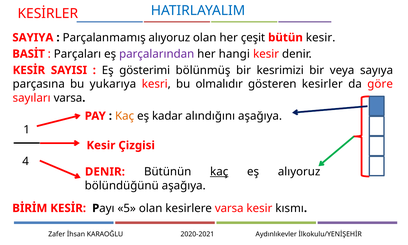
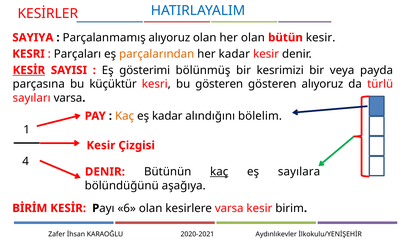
her çeşit: çeşit -> olan
BASİT at (29, 54): BASİT -> KESRI
parçalarından colour: purple -> orange
her hangi: hangi -> kadar
KESİR at (29, 70) underline: none -> present
sayıya: sayıya -> payda
yukarıya: yukarıya -> küçüktür
bu olmalıdır: olmalıdır -> gösteren
gösteren kesirler: kesirler -> alıyoruz
göre: göre -> türlü
alındığını aşağıya: aşağıya -> bölelim
eş alıyoruz: alıyoruz -> sayılara
5: 5 -> 6
kısmı: kısmı -> birim
